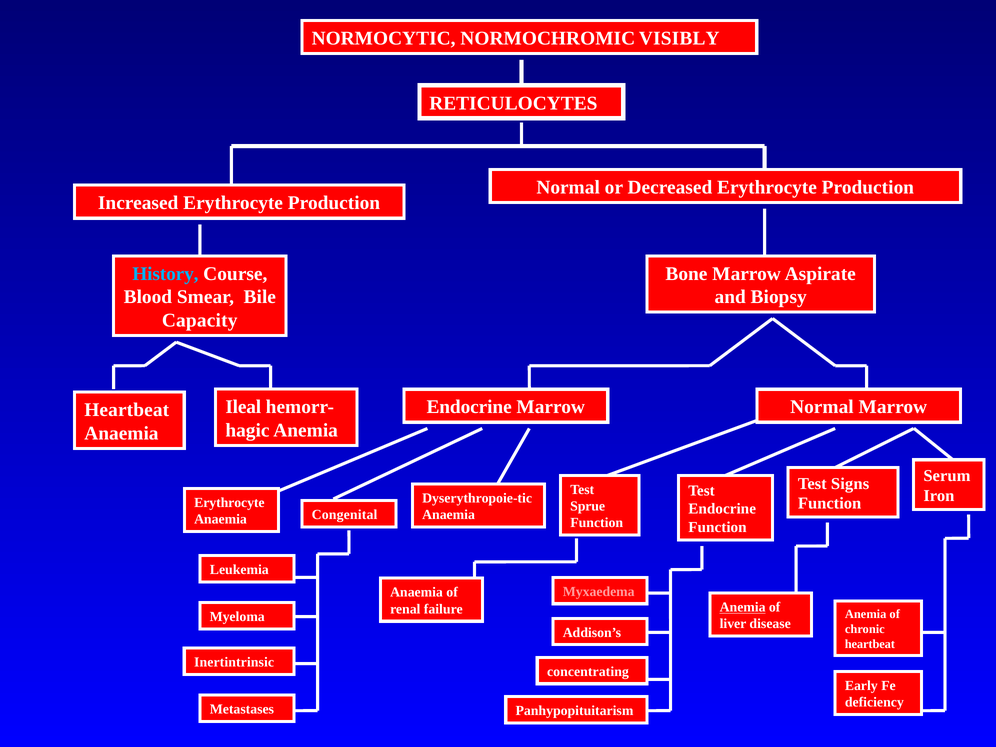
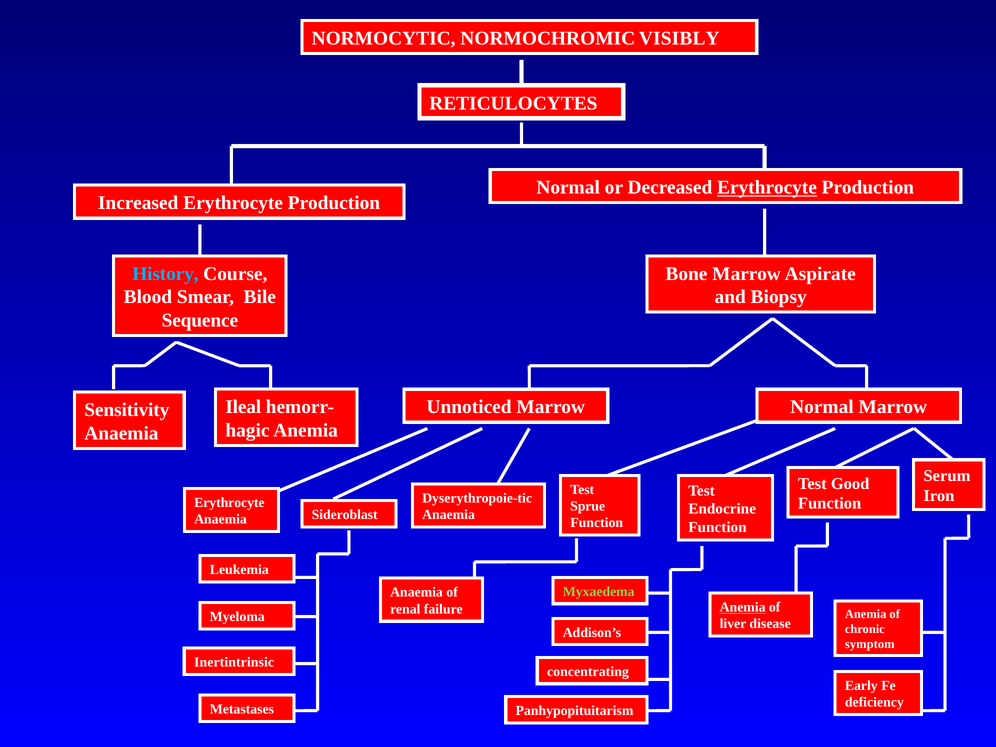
Erythrocyte at (767, 188) underline: none -> present
Capacity: Capacity -> Sequence
Endocrine at (469, 407): Endocrine -> Unnoticed
Heartbeat at (127, 410): Heartbeat -> Sensitivity
Signs: Signs -> Good
Congenital: Congenital -> Sideroblast
Myxaedema colour: pink -> light green
heartbeat at (870, 644): heartbeat -> symptom
